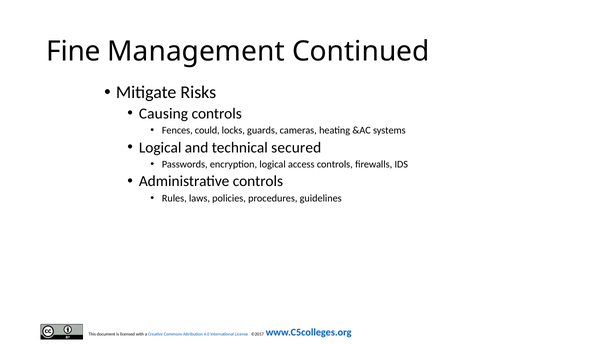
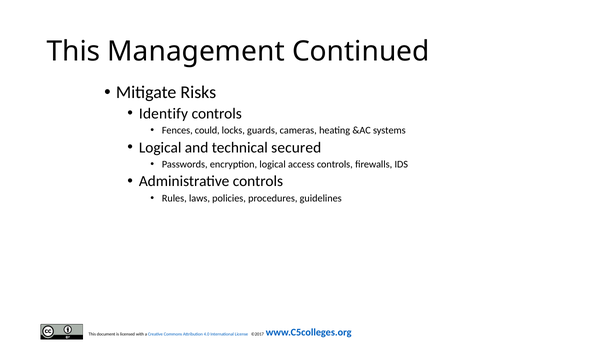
Fine at (74, 52): Fine -> This
Causing: Causing -> Identify
